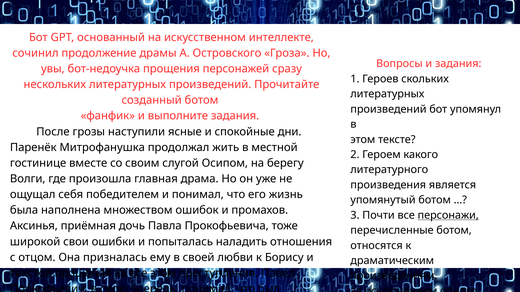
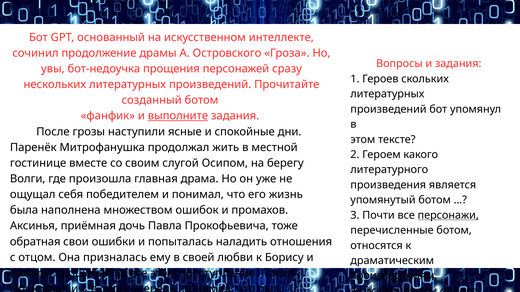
выполните underline: none -> present
широкой: широкой -> обратная
текстов: текстов -> каждой
